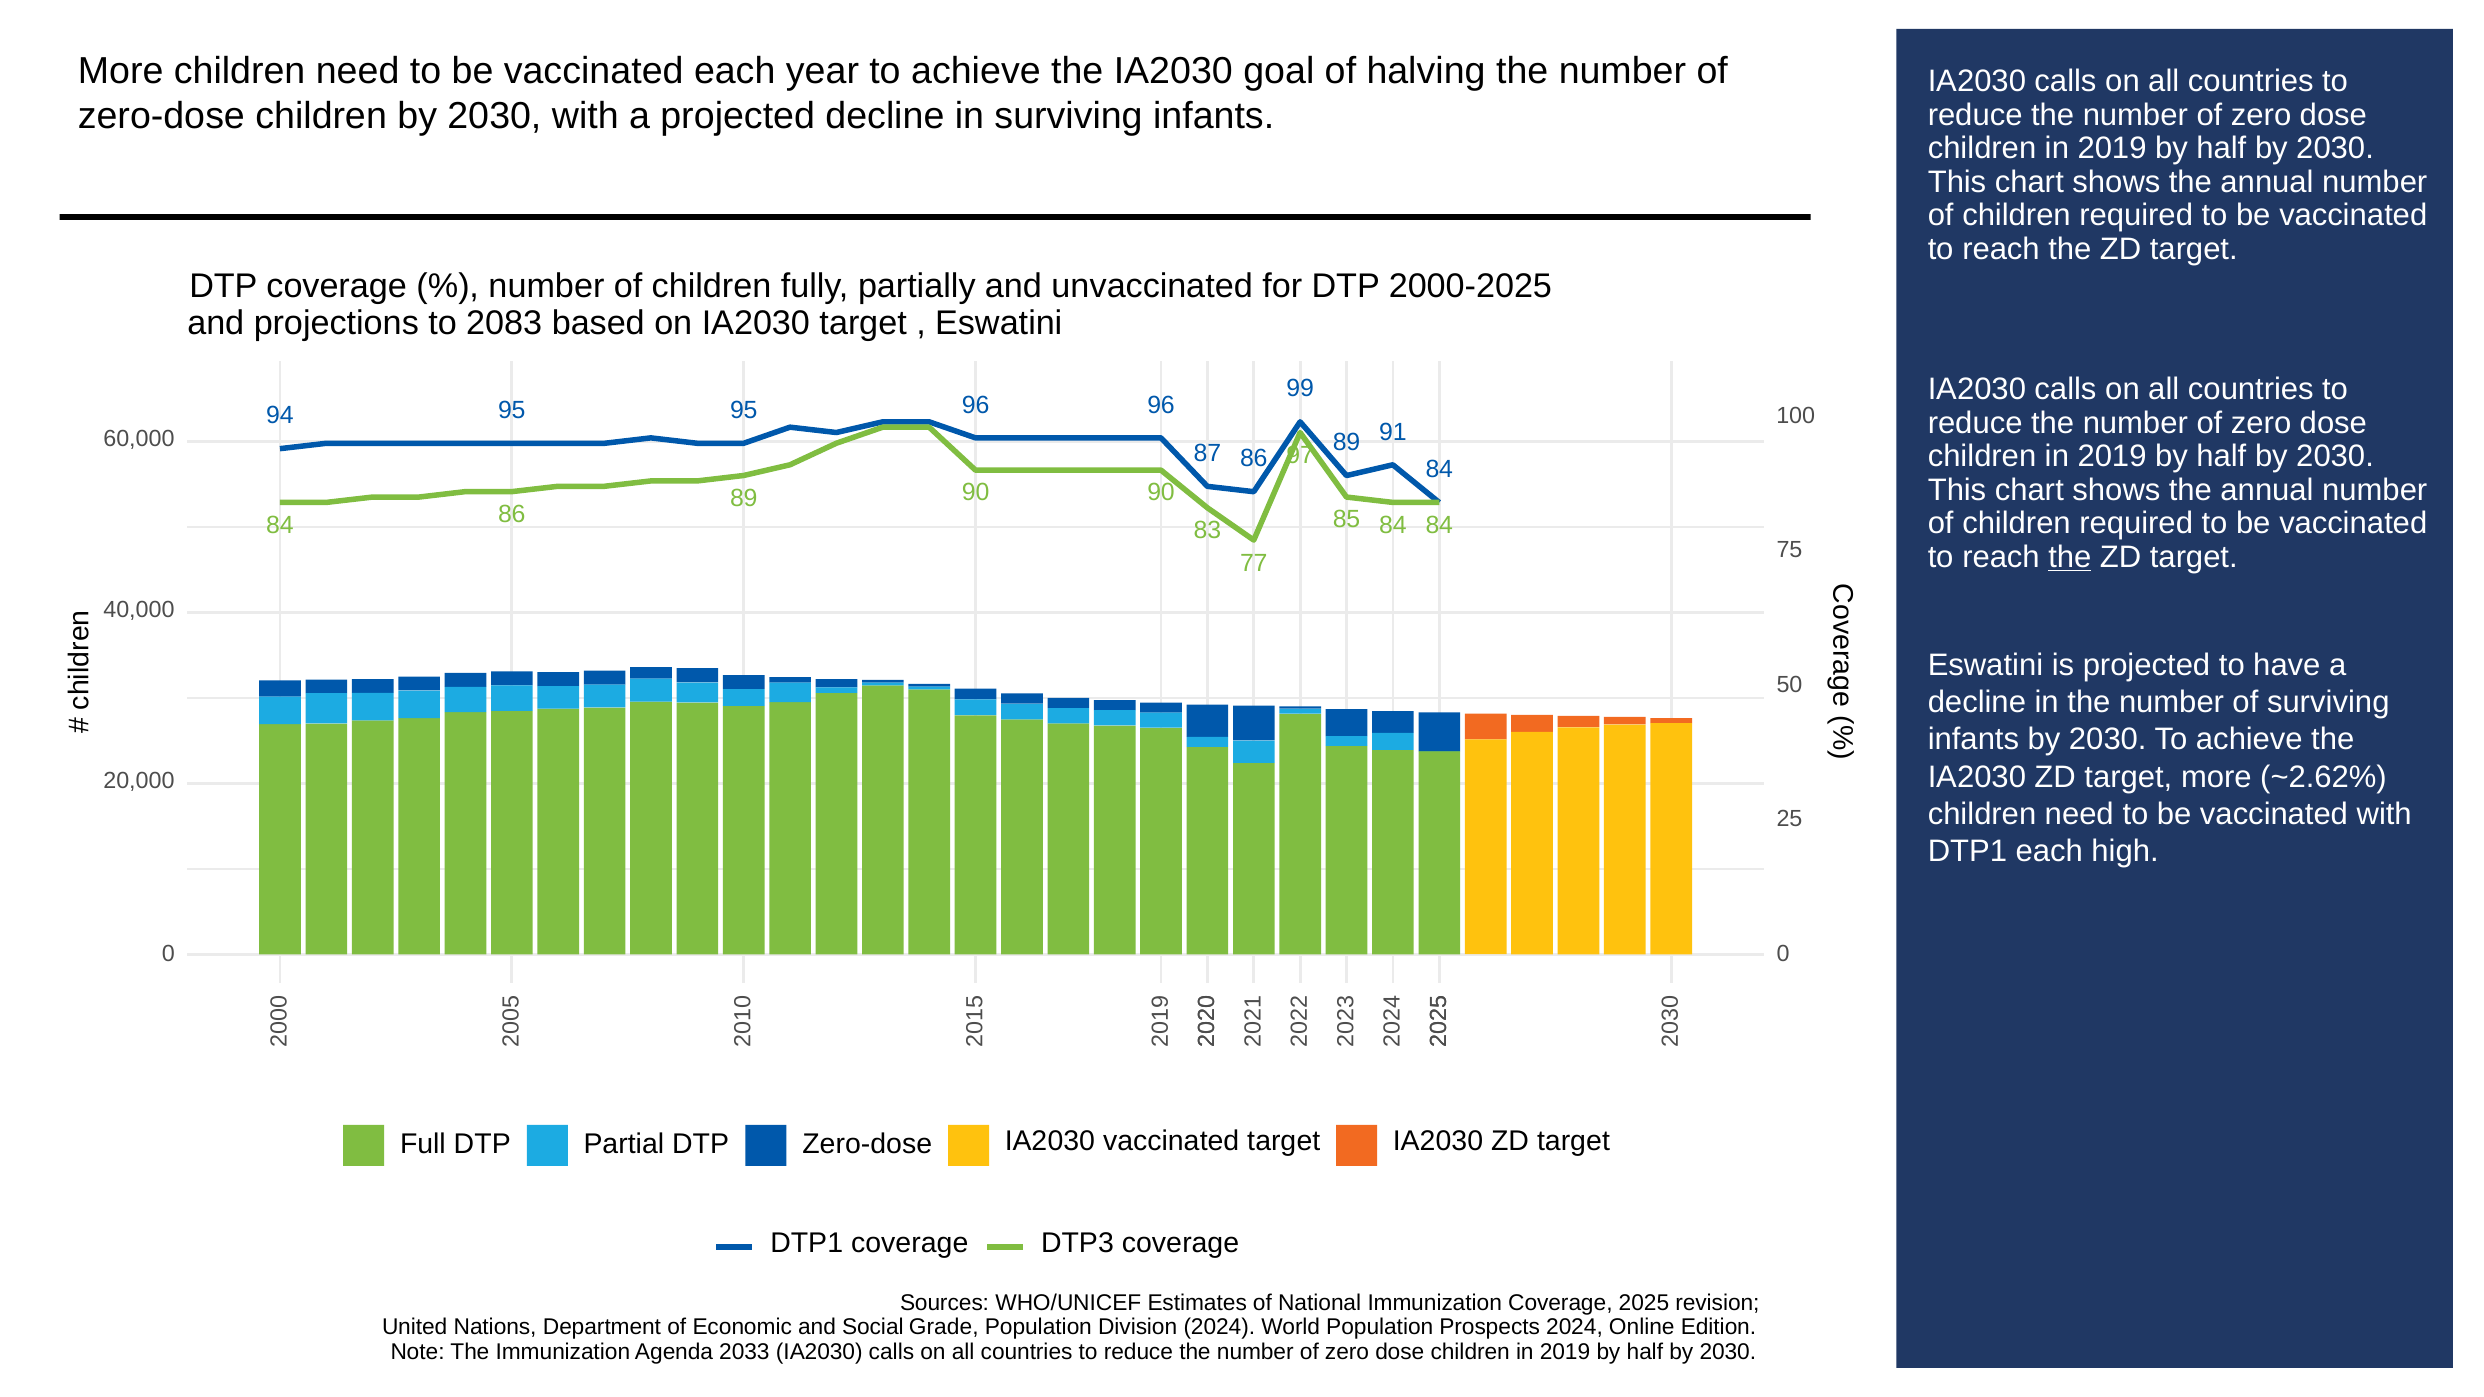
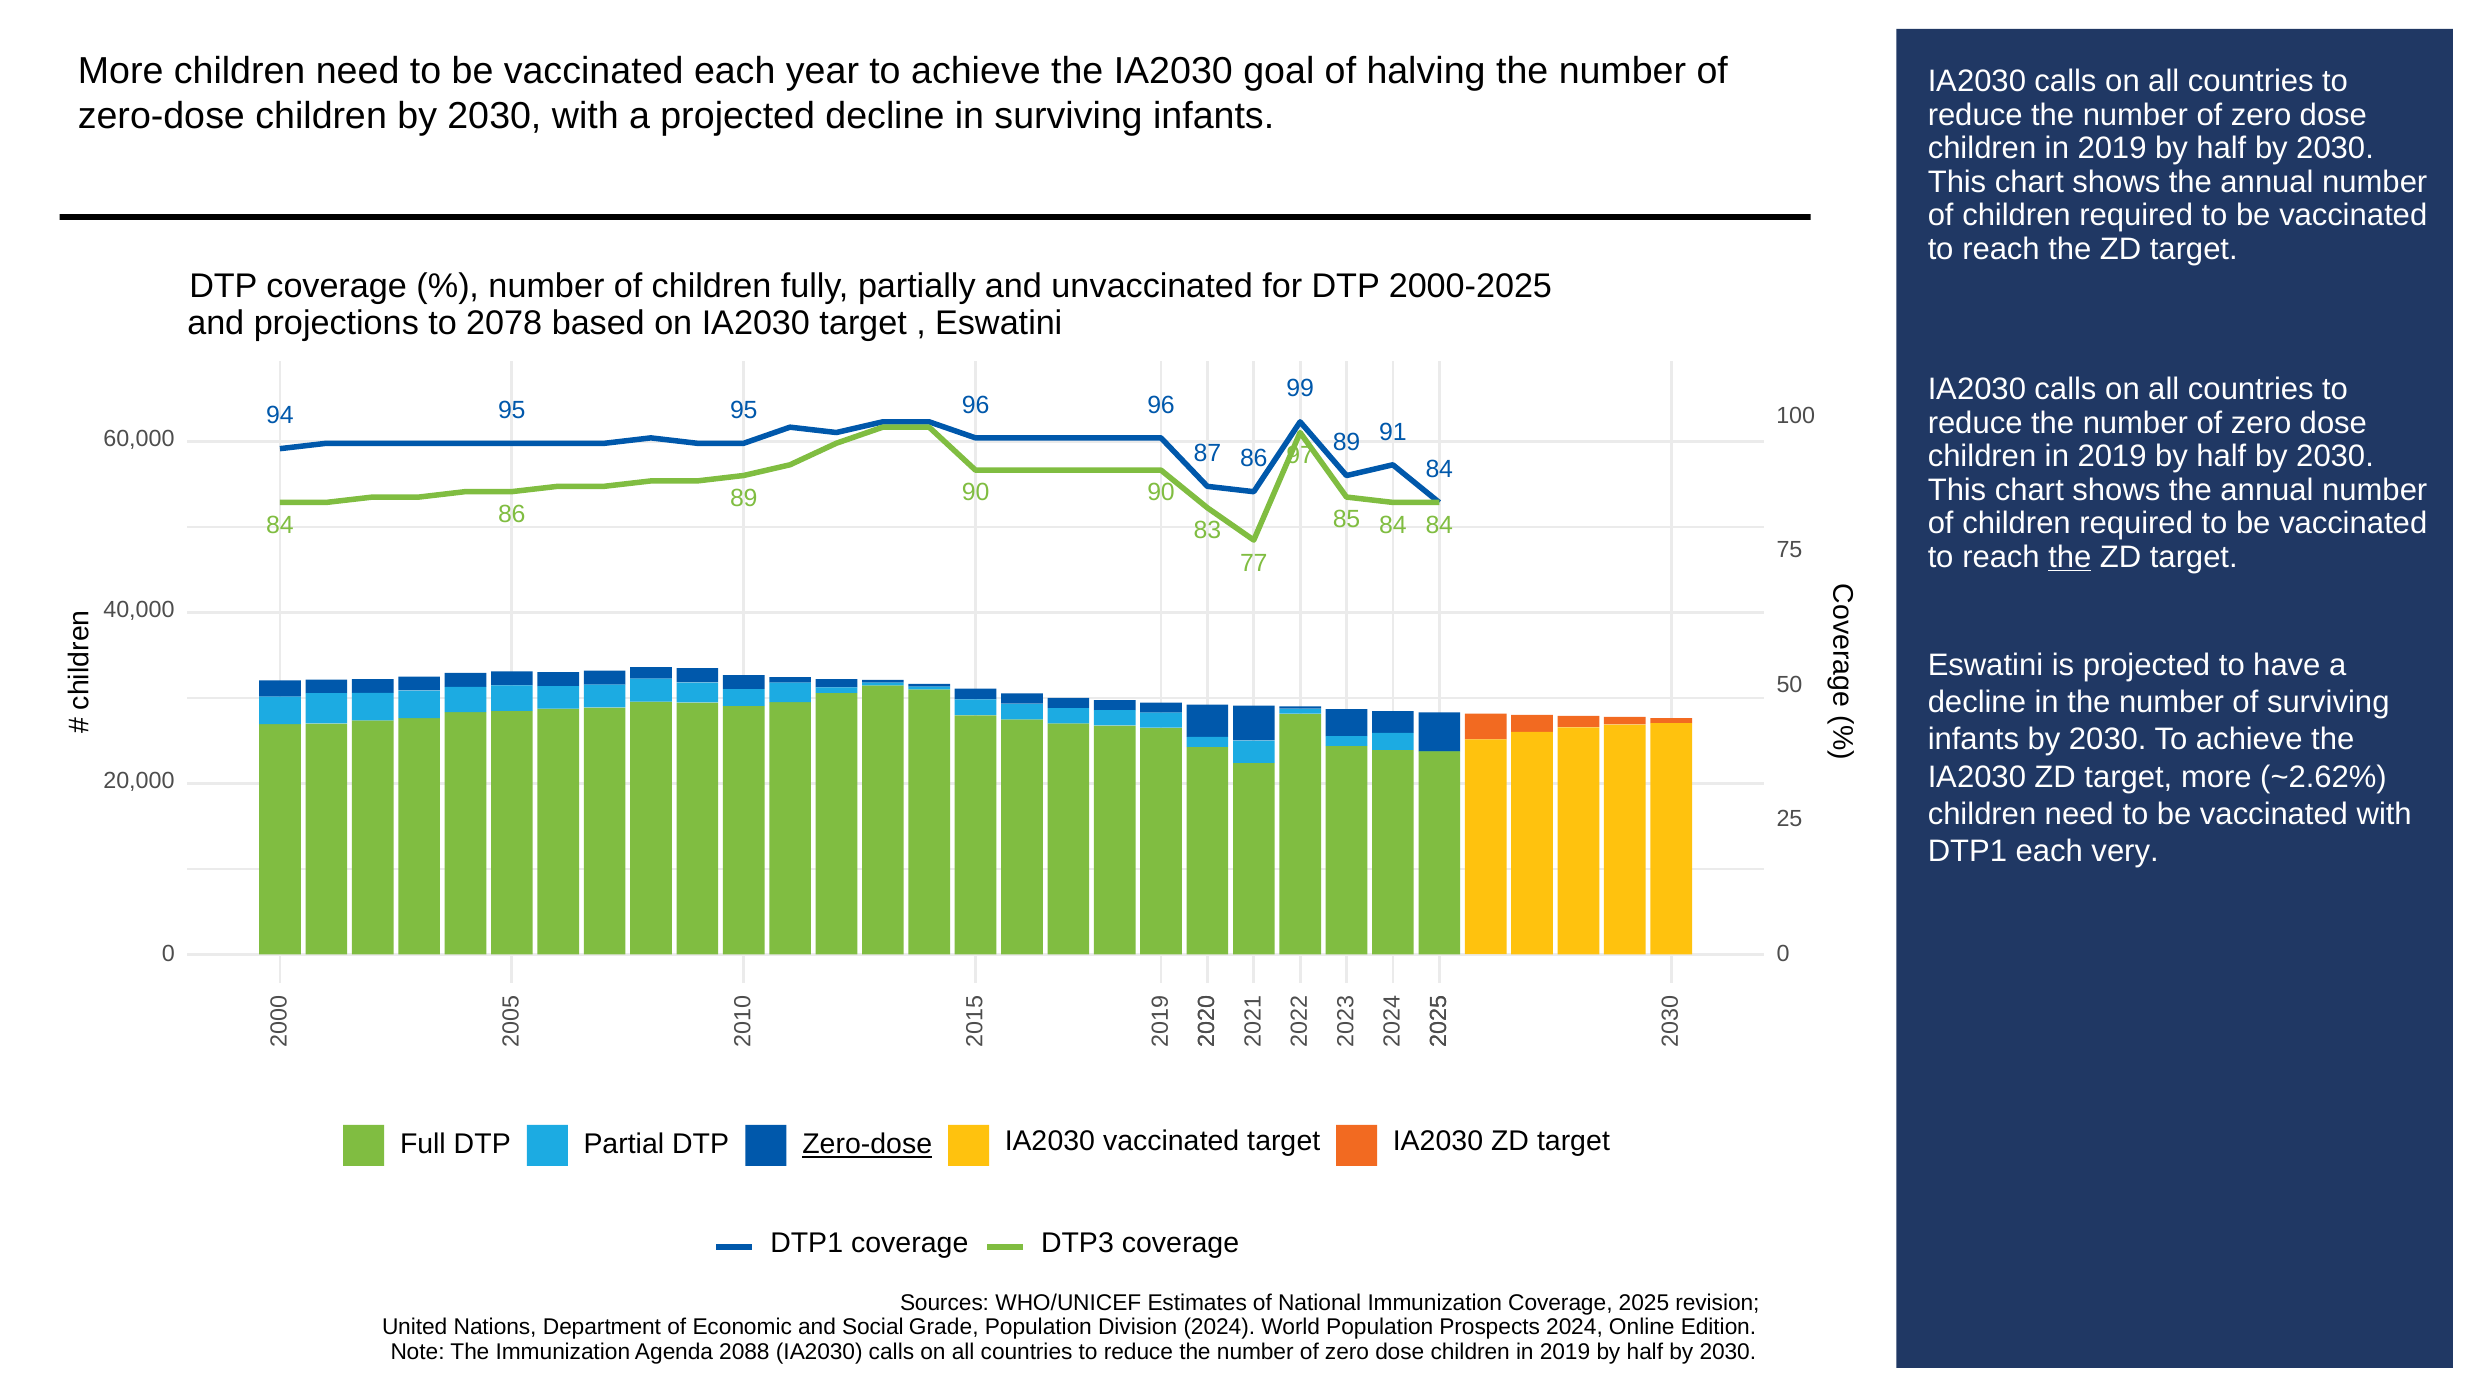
2083: 2083 -> 2078
high: high -> very
Zero-dose at (867, 1145) underline: none -> present
2033: 2033 -> 2088
